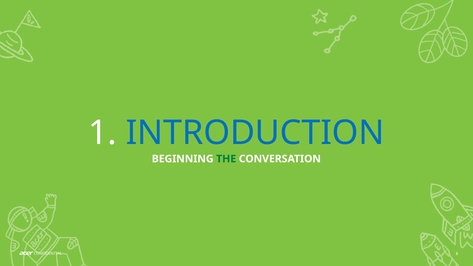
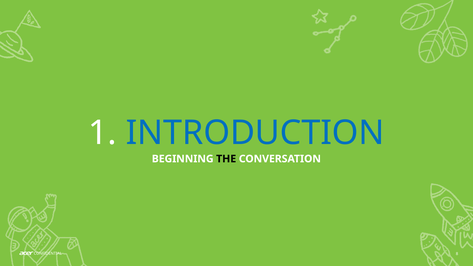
THE colour: green -> black
